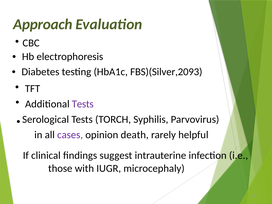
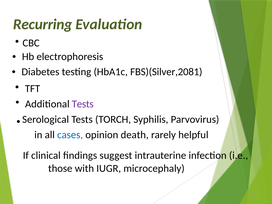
Approach: Approach -> Recurring
FBS)(Silver,2093: FBS)(Silver,2093 -> FBS)(Silver,2081
cases colour: purple -> blue
